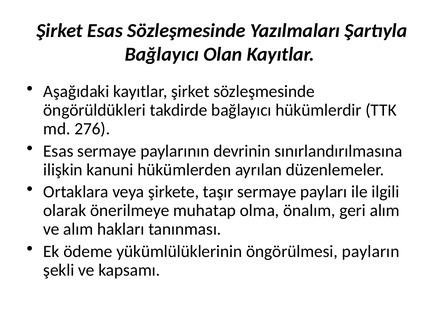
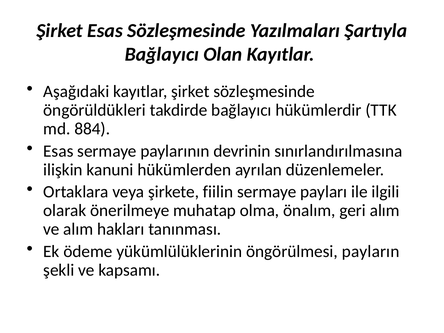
276: 276 -> 884
taşır: taşır -> fiilin
